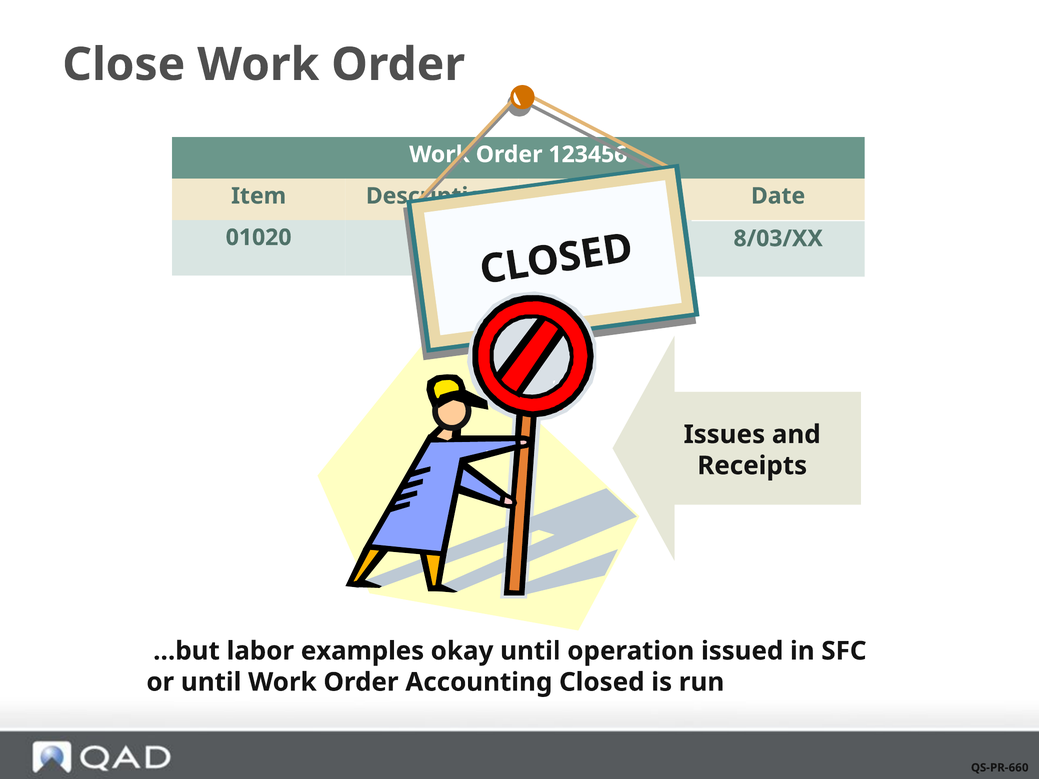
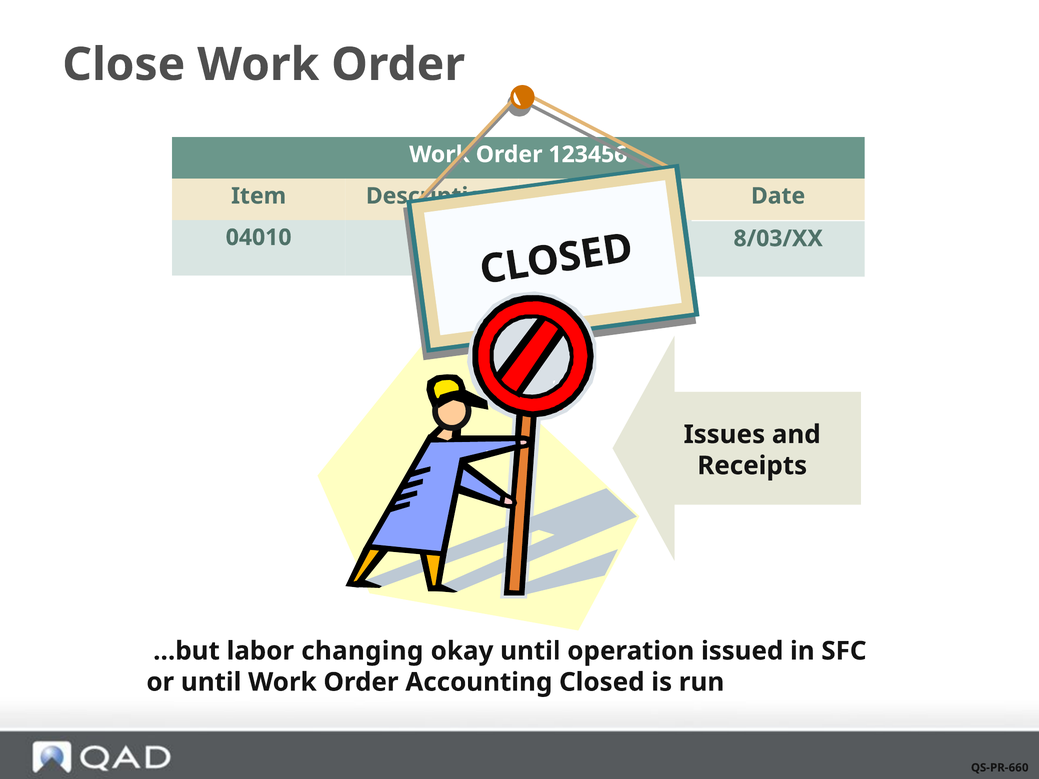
01020: 01020 -> 04010
examples: examples -> changing
